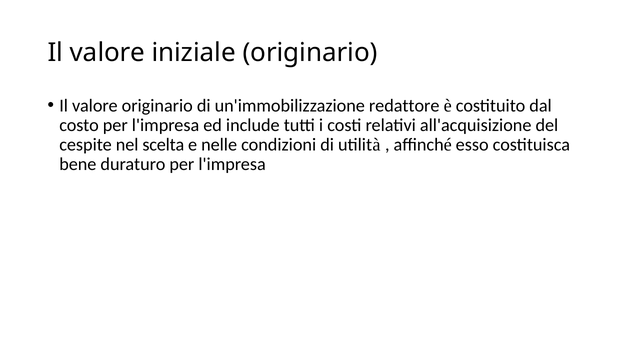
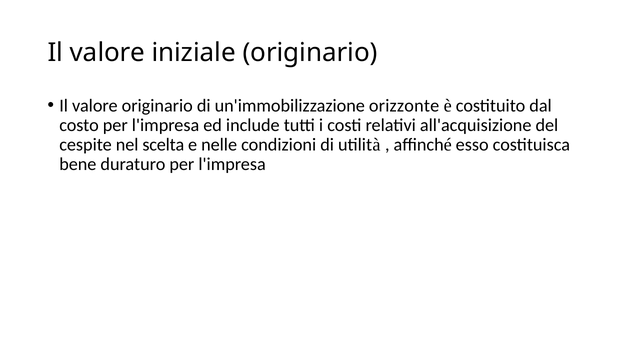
redattore: redattore -> orizzonte
